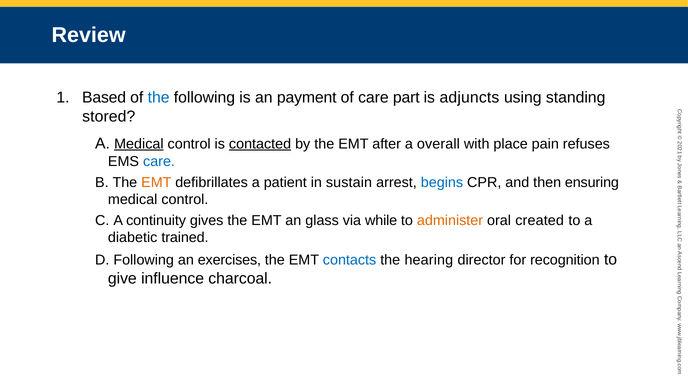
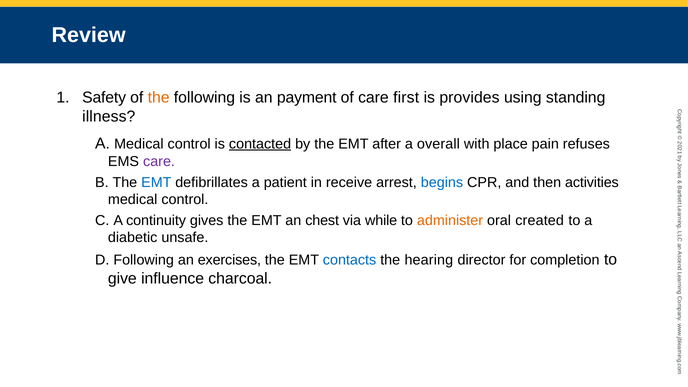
Based: Based -> Safety
the at (159, 98) colour: blue -> orange
part: part -> first
adjuncts: adjuncts -> provides
stored: stored -> illness
Medical at (139, 144) underline: present -> none
care at (159, 161) colour: blue -> purple
EMT at (156, 183) colour: orange -> blue
sustain: sustain -> receive
ensuring: ensuring -> activities
glass: glass -> chest
trained: trained -> unsafe
recognition: recognition -> completion
